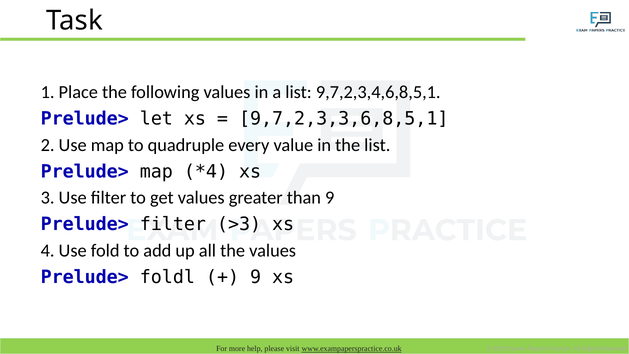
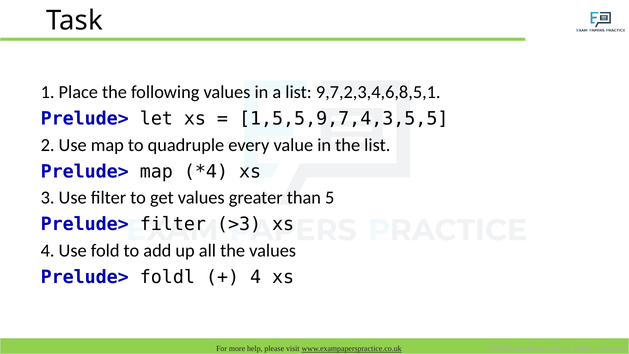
9,7,2,3,3,6,8,5,1: 9,7,2,3,3,6,8,5,1 -> 1,5,5,9,7,4,3,5,5
than 9: 9 -> 5
9 at (256, 277): 9 -> 4
